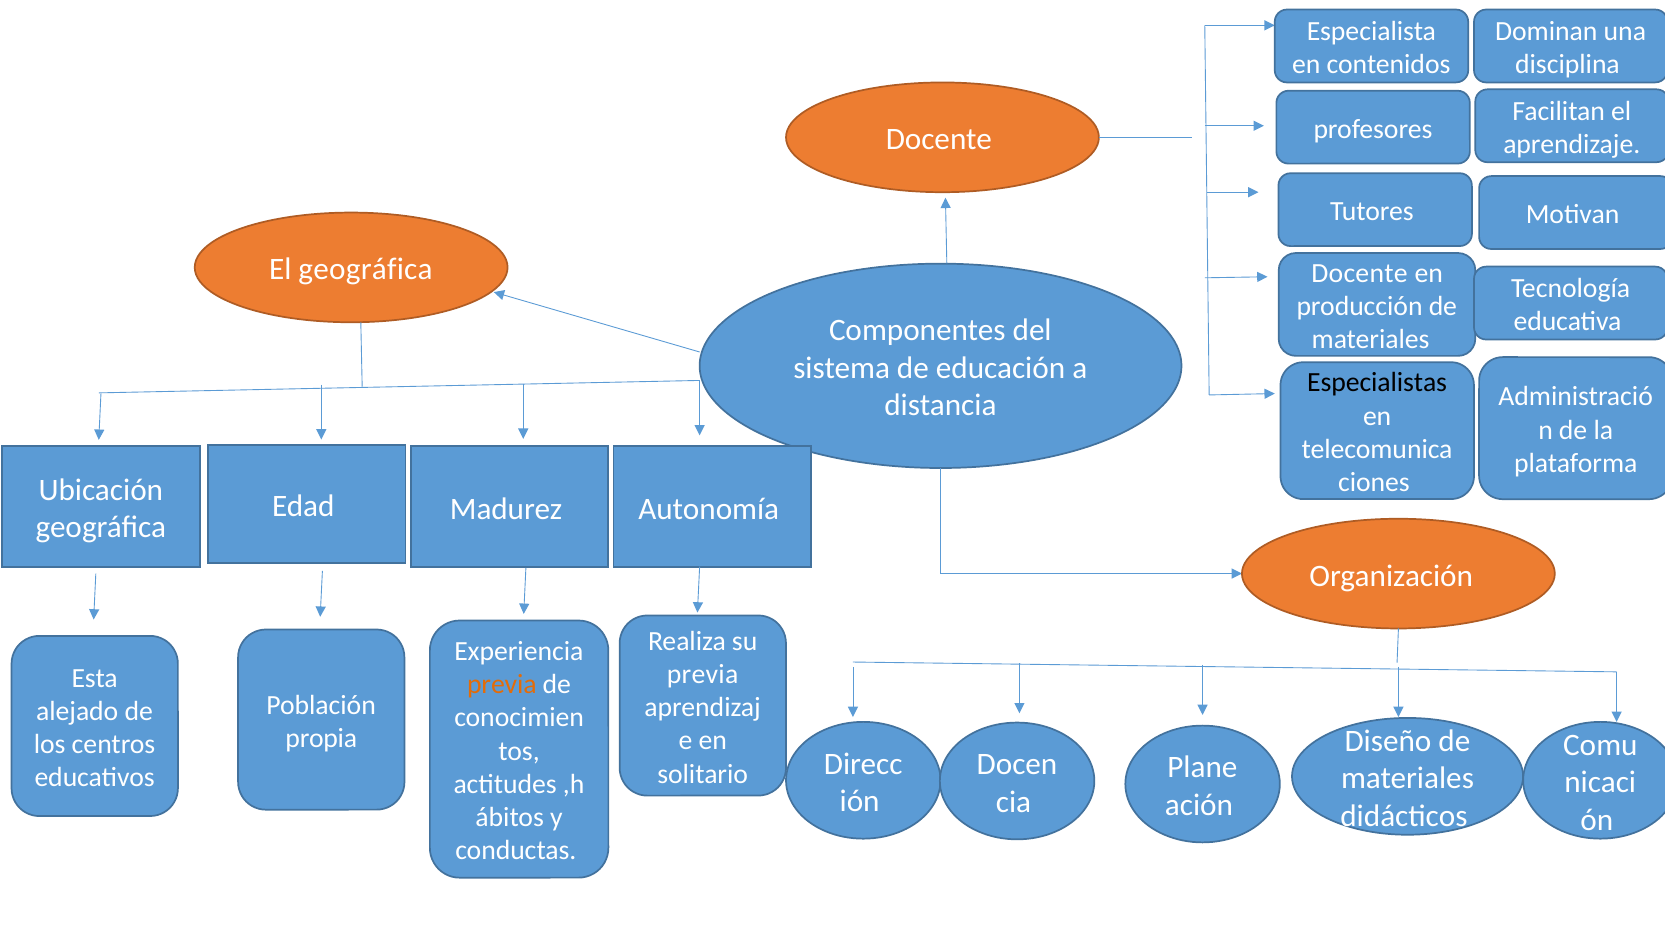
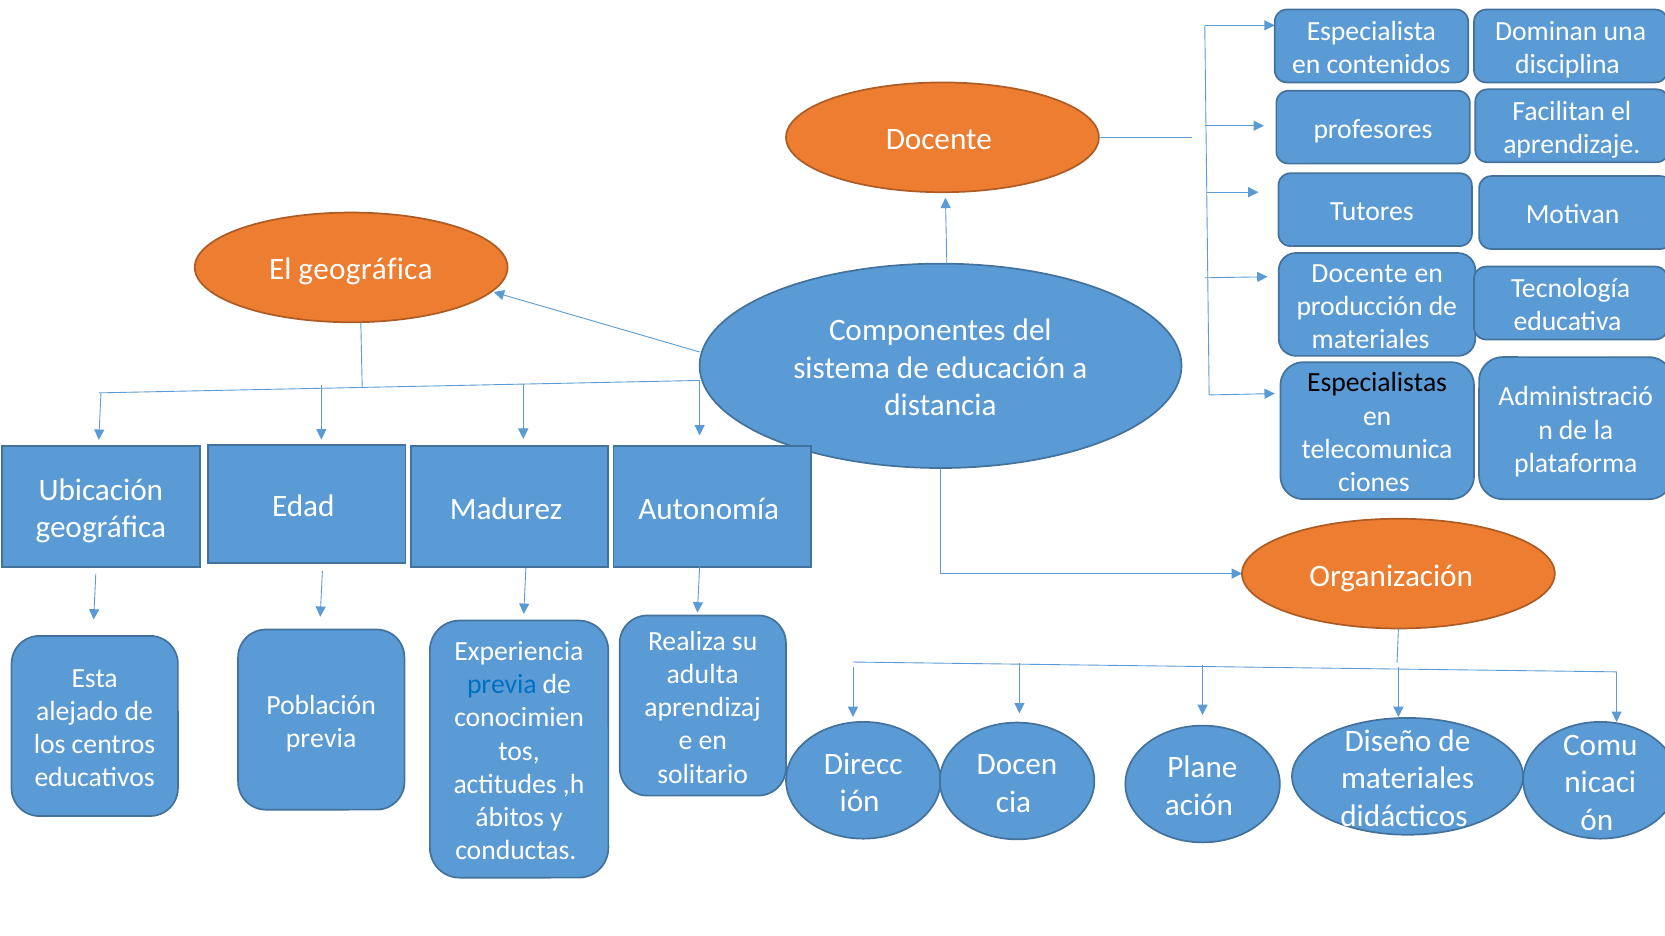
previa at (703, 675): previa -> adulta
previa at (502, 685) colour: orange -> blue
propia at (321, 739): propia -> previa
